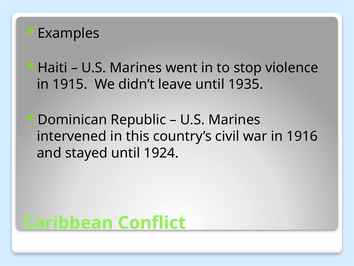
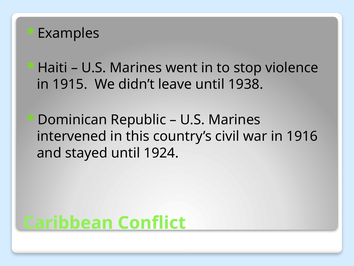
1935: 1935 -> 1938
